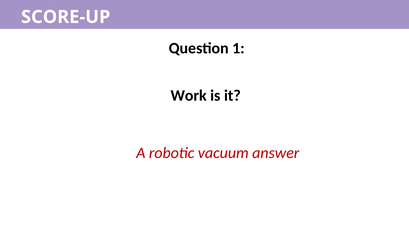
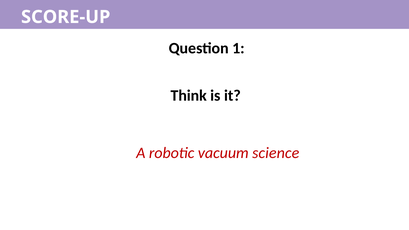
Work: Work -> Think
answer: answer -> science
